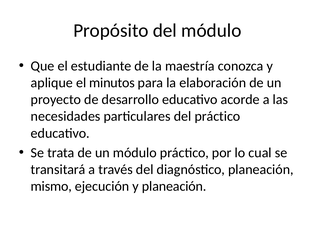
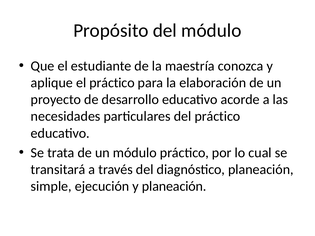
el minutos: minutos -> práctico
mismo: mismo -> simple
